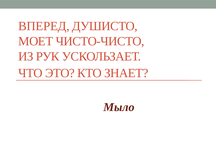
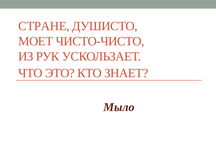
ВПЕРЕД: ВПЕРЕД -> СТРАНЕ
